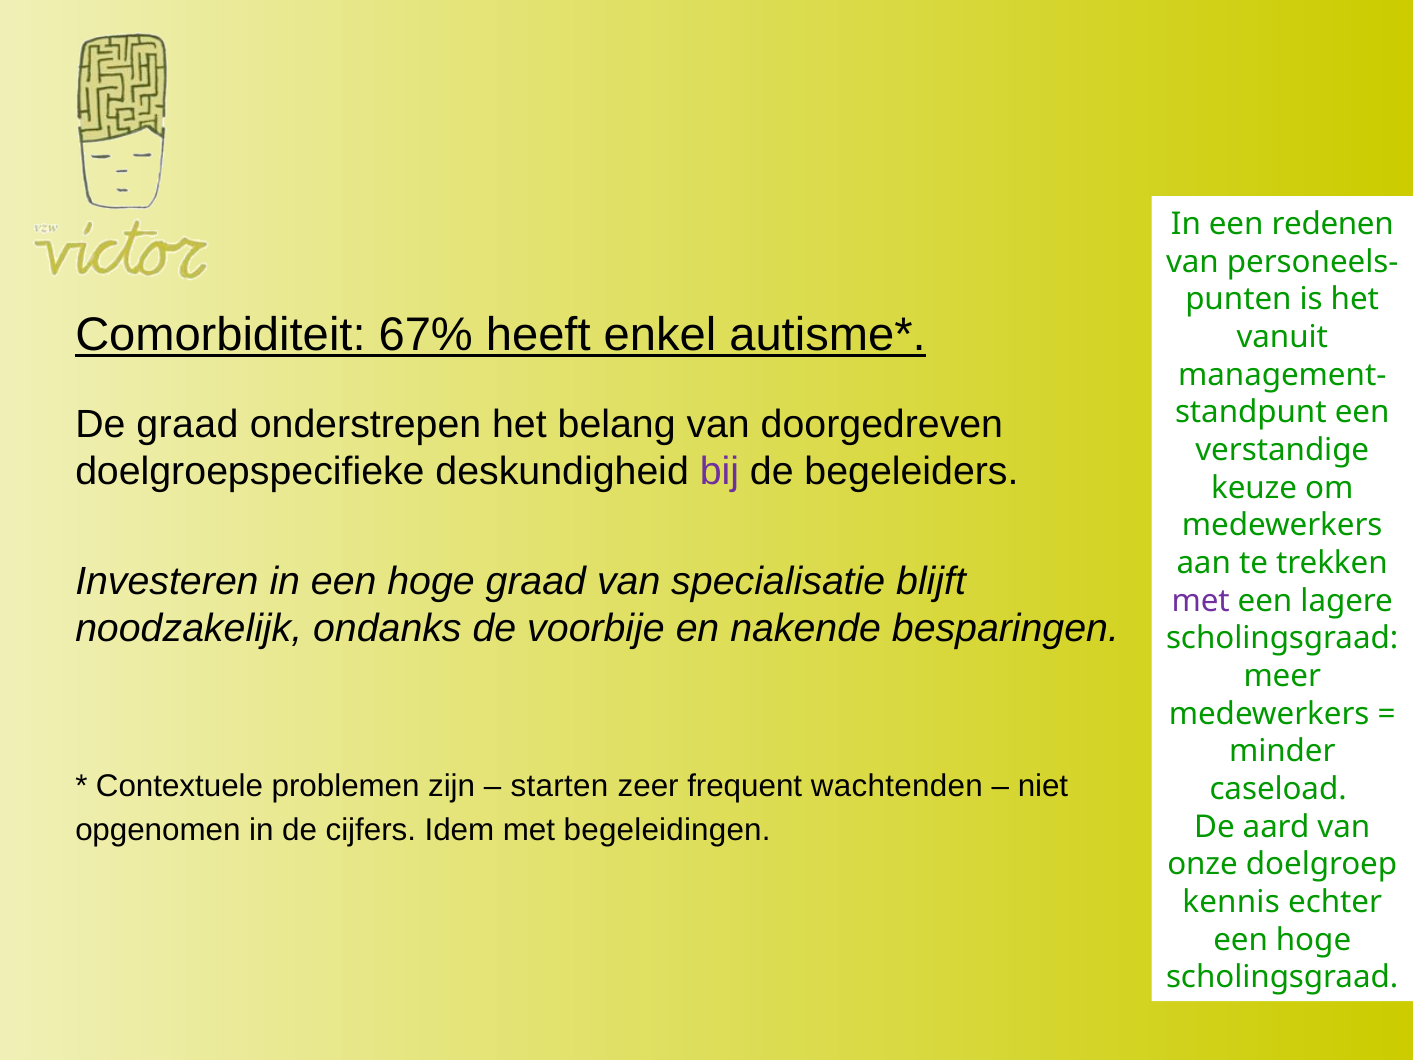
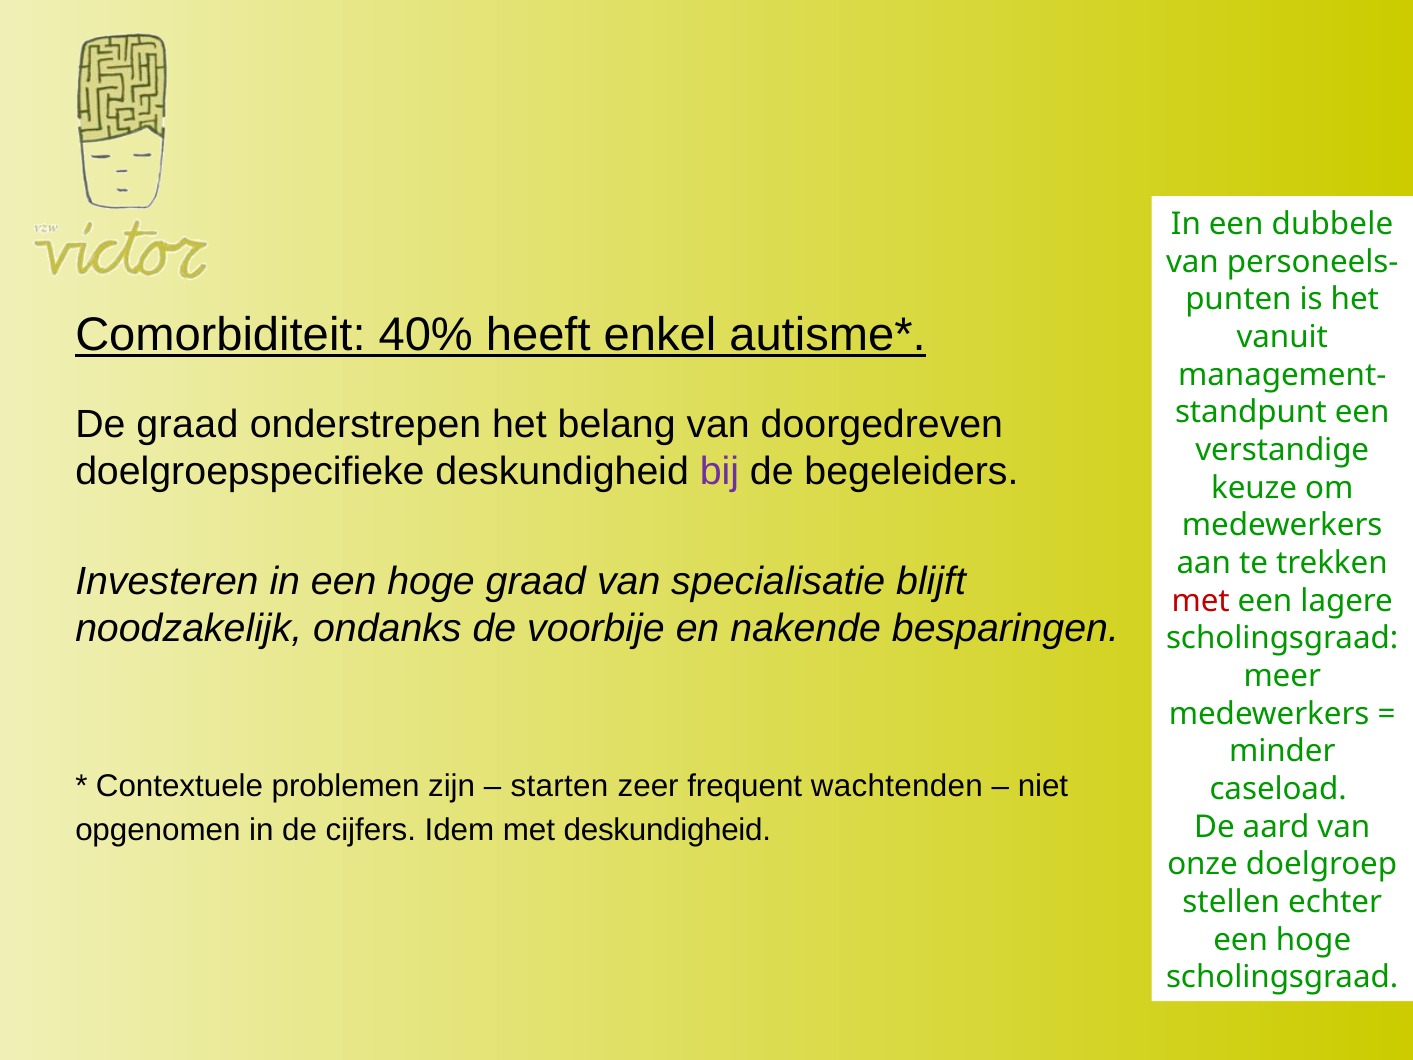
redenen: redenen -> dubbele
67%: 67% -> 40%
met at (1201, 601) colour: purple -> red
met begeleidingen: begeleidingen -> deskundigheid
kennis: kennis -> stellen
